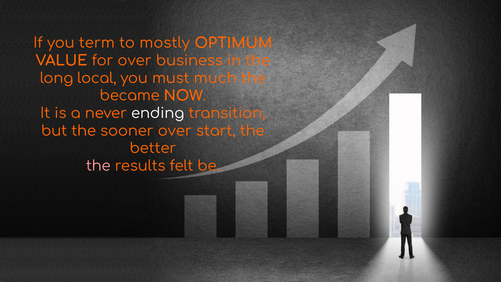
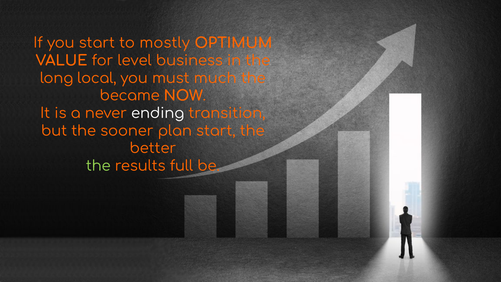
you term: term -> start
for over: over -> level
sooner over: over -> plan
the at (98, 166) colour: pink -> light green
felt: felt -> full
